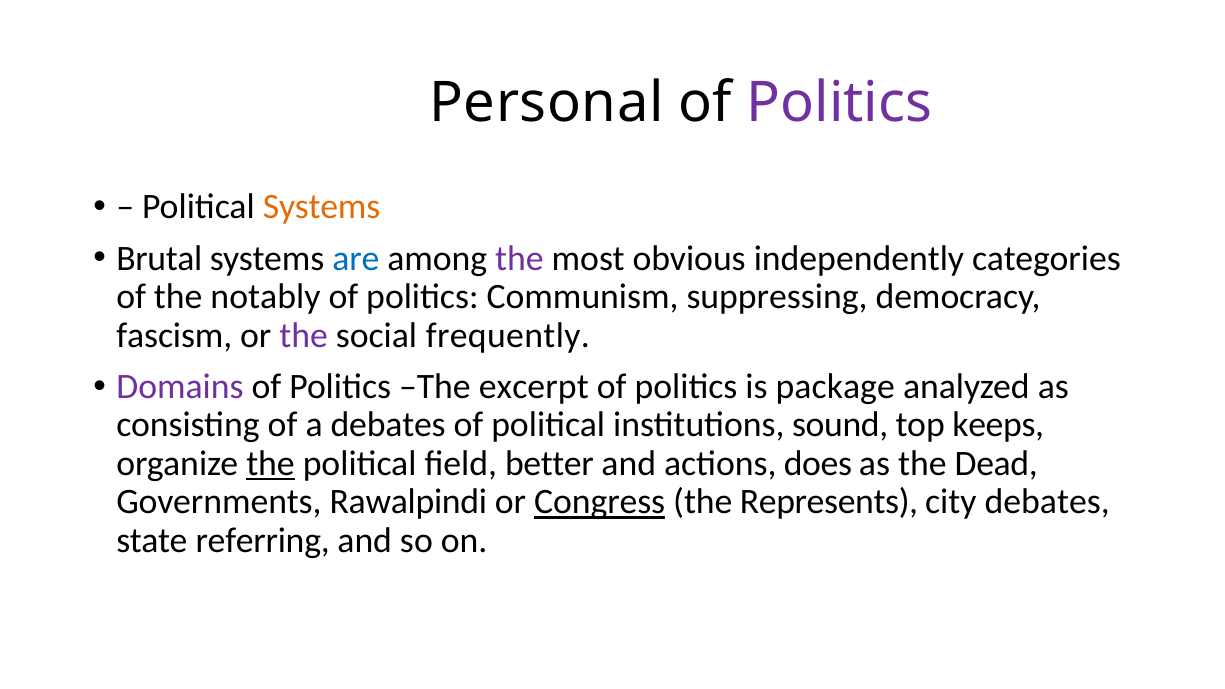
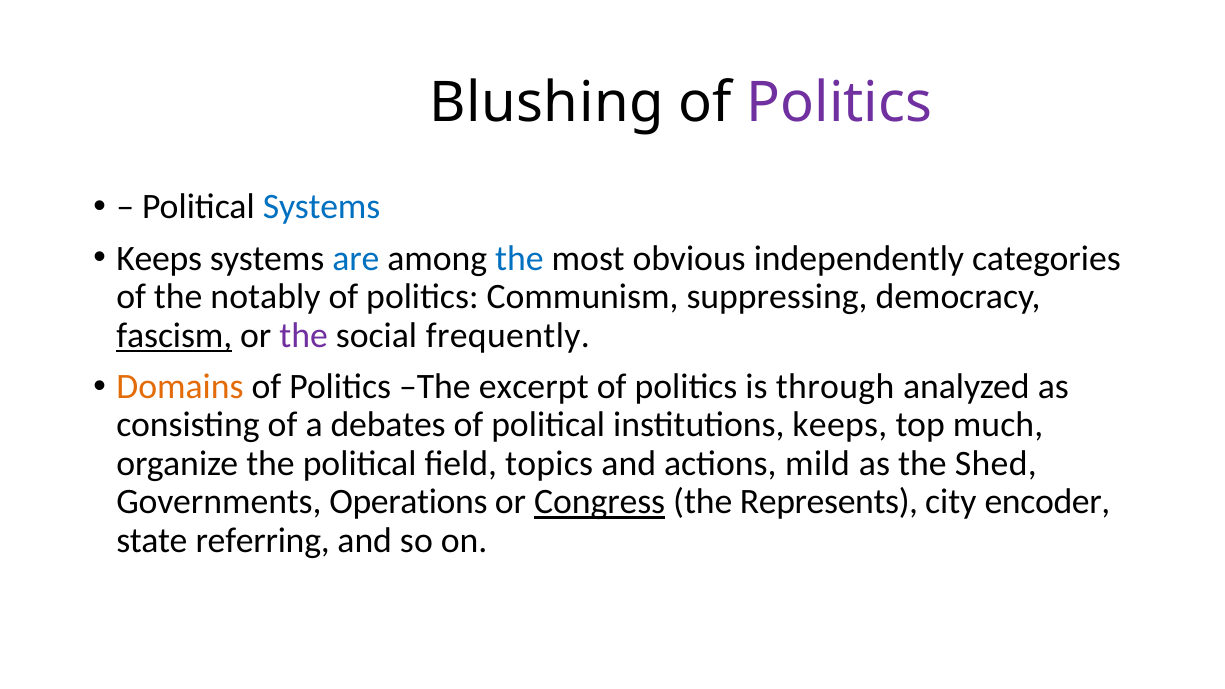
Personal: Personal -> Blushing
Systems at (322, 207) colour: orange -> blue
Brutal at (159, 258): Brutal -> Keeps
the at (519, 258) colour: purple -> blue
fascism underline: none -> present
Domains colour: purple -> orange
package: package -> through
institutions sound: sound -> keeps
keeps: keeps -> much
the at (271, 464) underline: present -> none
better: better -> topics
does: does -> mild
Dead: Dead -> Shed
Rawalpindi: Rawalpindi -> Operations
city debates: debates -> encoder
